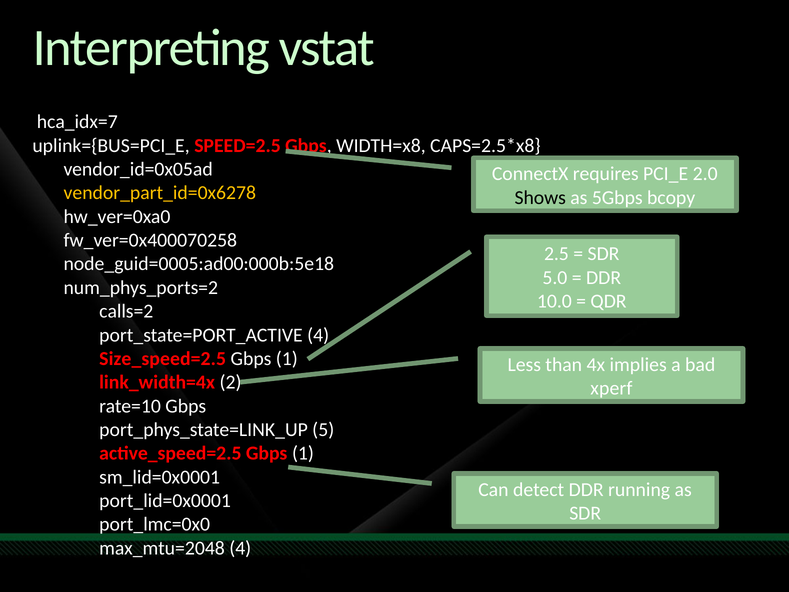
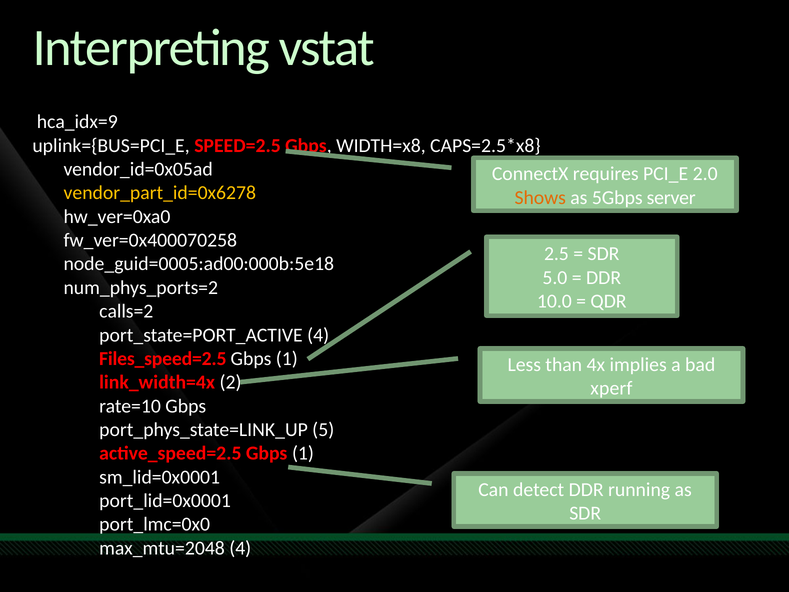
hca_idx=7: hca_idx=7 -> hca_idx=9
Shows colour: black -> orange
bcopy: bcopy -> server
Size_speed=2.5: Size_speed=2.5 -> Files_speed=2.5
